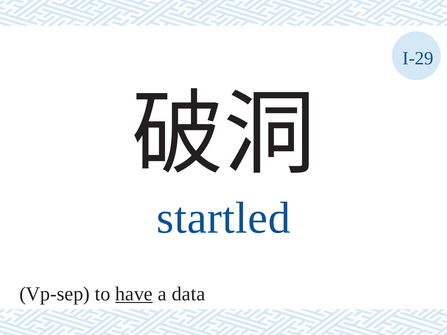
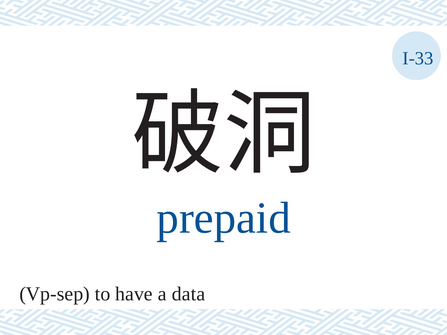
I-29: I-29 -> I-33
startled: startled -> prepaid
have underline: present -> none
